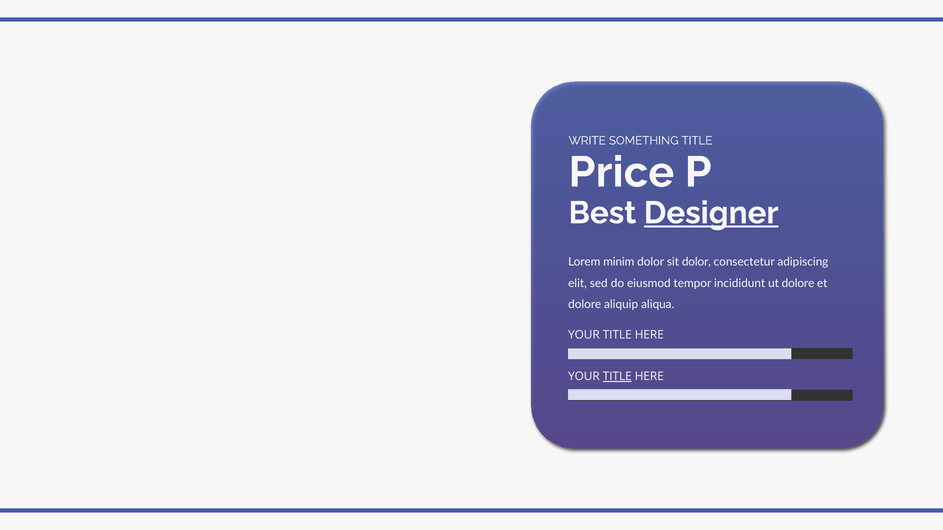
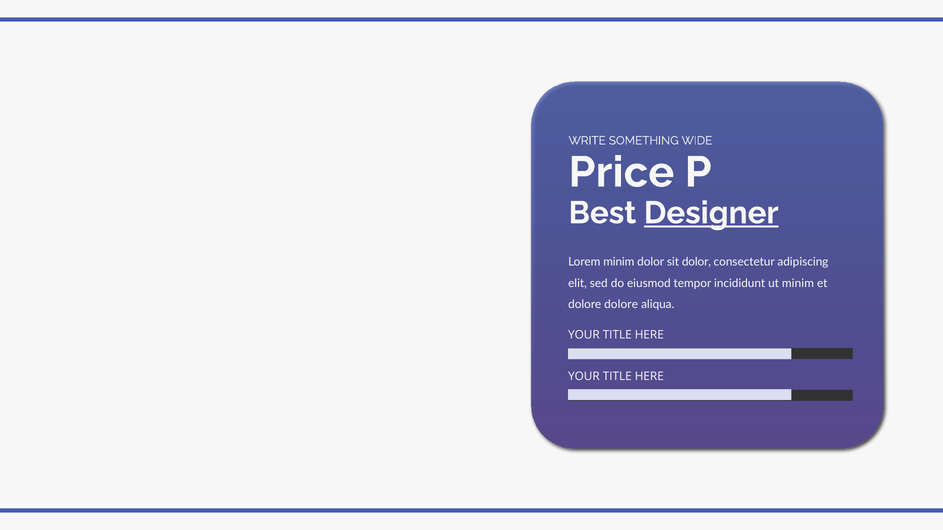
SOMETHING TITLE: TITLE -> WIDE
ut dolore: dolore -> minim
dolore aliquip: aliquip -> dolore
TITLE at (617, 377) underline: present -> none
